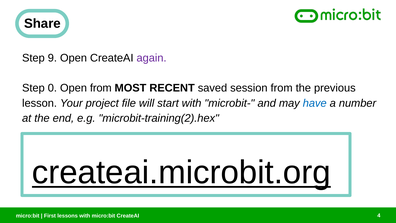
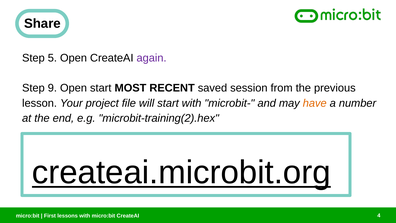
9: 9 -> 5
0: 0 -> 9
Open from: from -> start
have colour: blue -> orange
